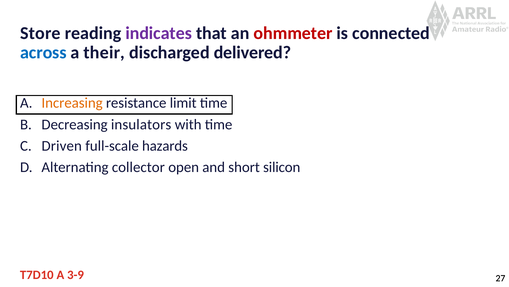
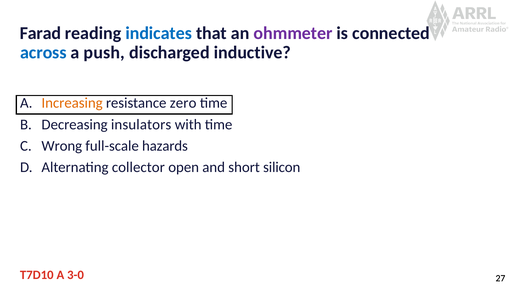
Store: Store -> Farad
indicates colour: purple -> blue
ohmmeter colour: red -> purple
their: their -> push
delivered: delivered -> inductive
limit: limit -> zero
Driven: Driven -> Wrong
3-9: 3-9 -> 3-0
